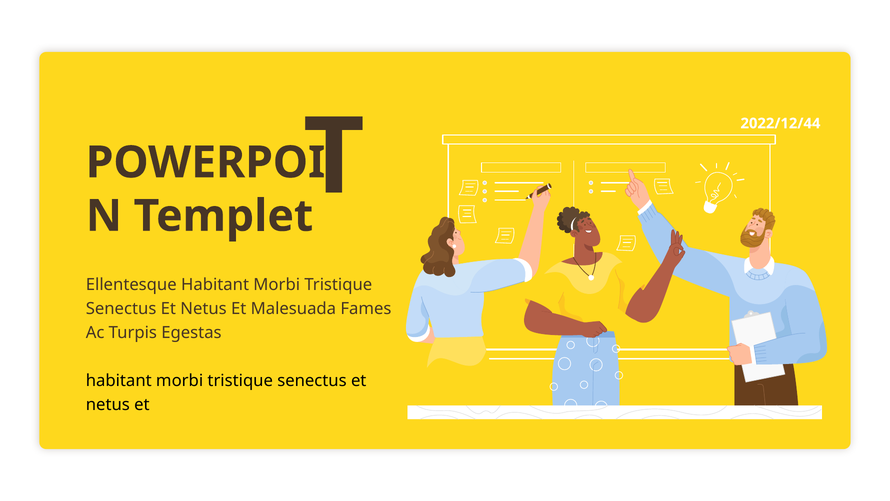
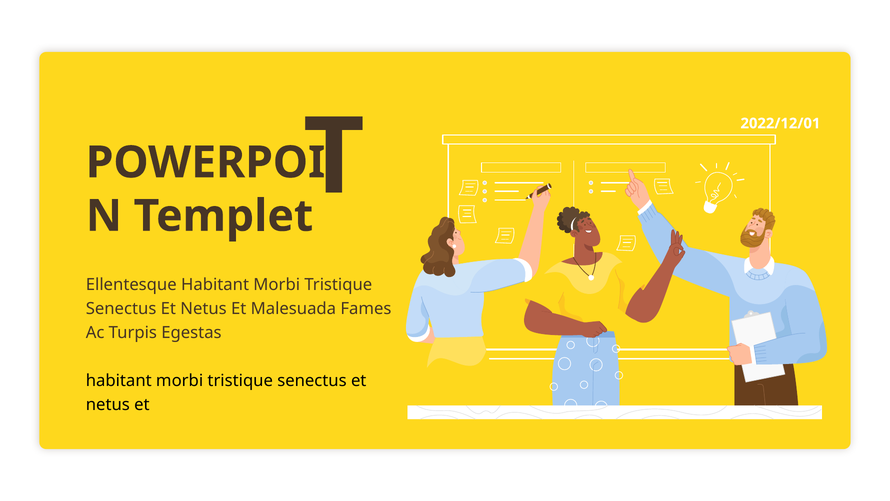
2022/12/44: 2022/12/44 -> 2022/12/01
